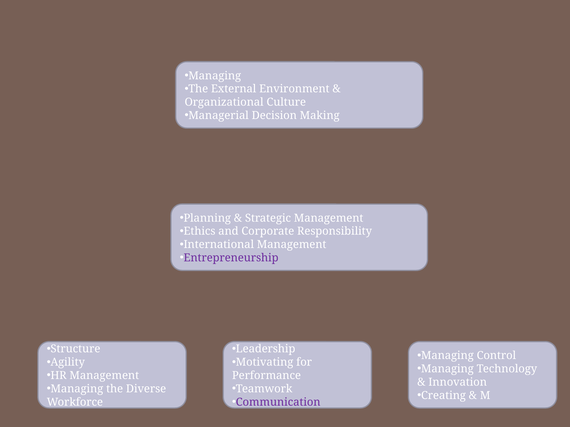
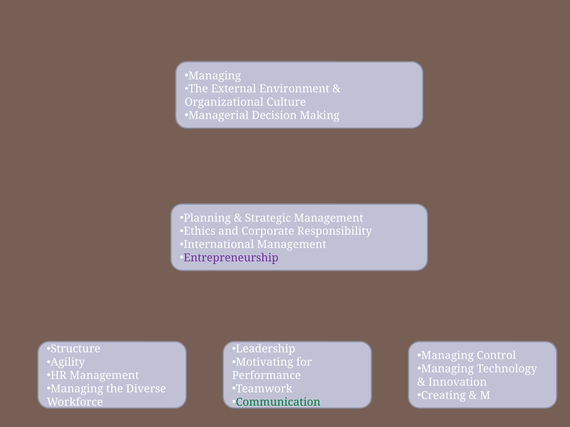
Communication colour: purple -> green
